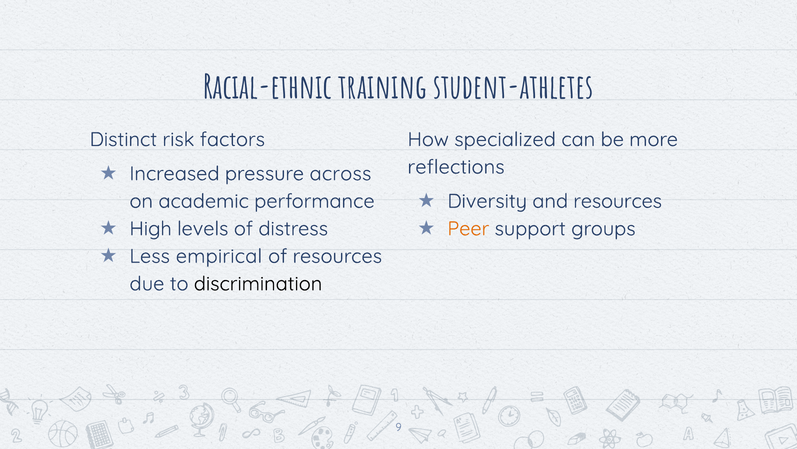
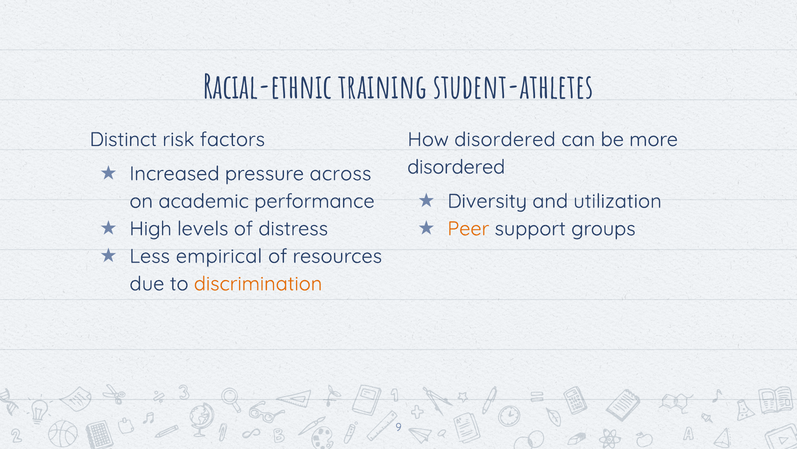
How specialized: specialized -> disordered
reflections at (456, 167): reflections -> disordered
and resources: resources -> utilization
discrimination colour: black -> orange
